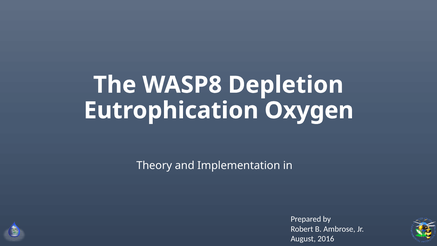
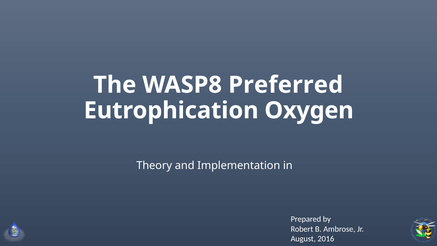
Depletion: Depletion -> Preferred
